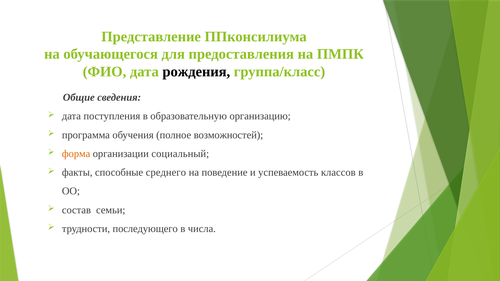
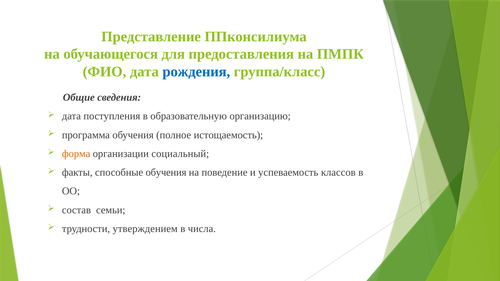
рождения colour: black -> blue
возможностей: возможностей -> истощаемость
способные среднего: среднего -> обучения
последующего: последующего -> утверждением
